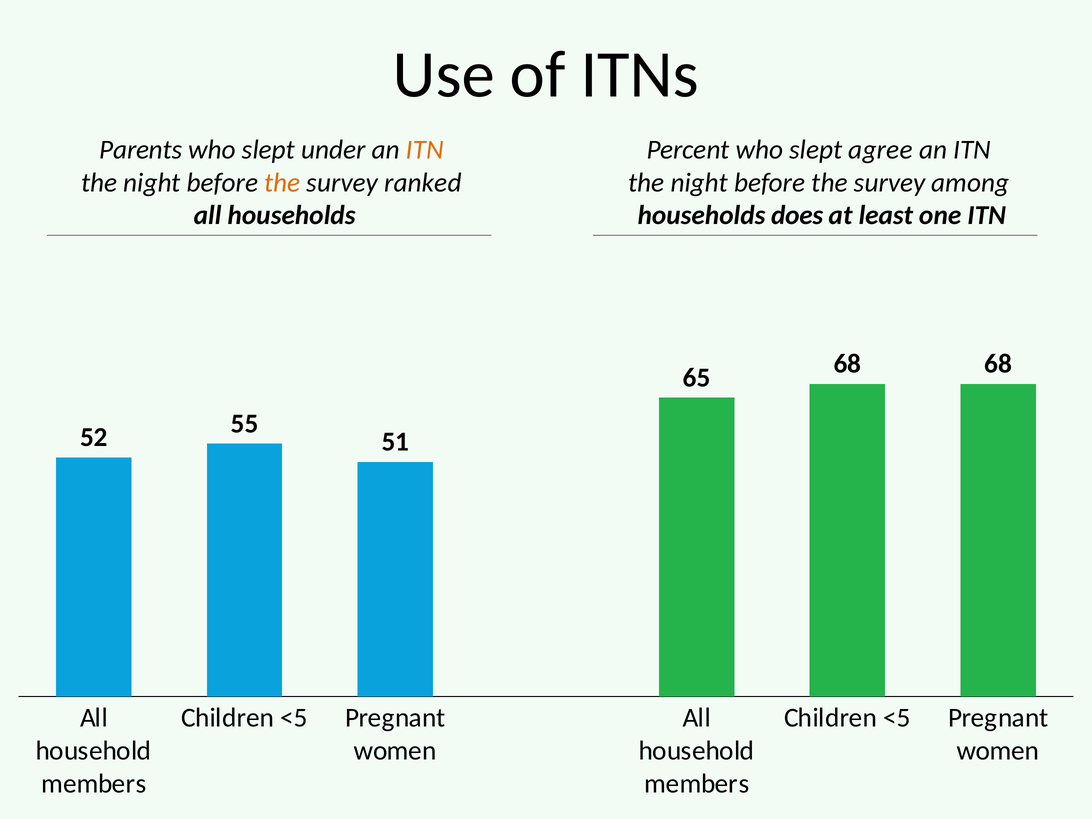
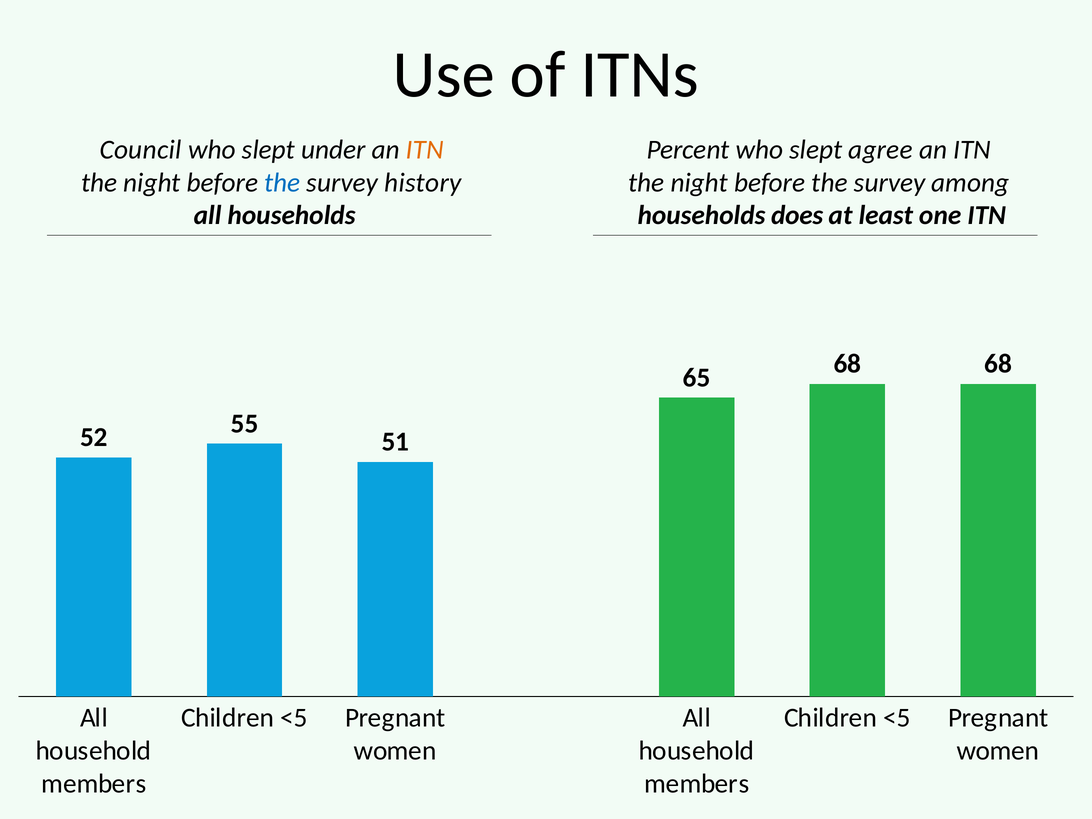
Parents: Parents -> Council
the at (282, 183) colour: orange -> blue
ranked: ranked -> history
